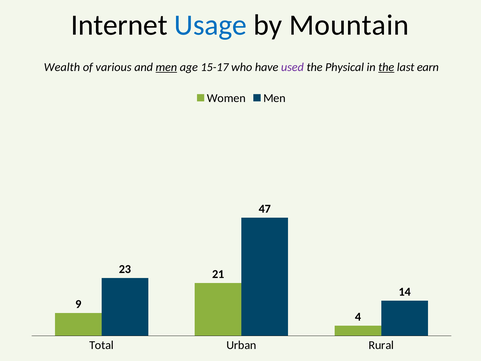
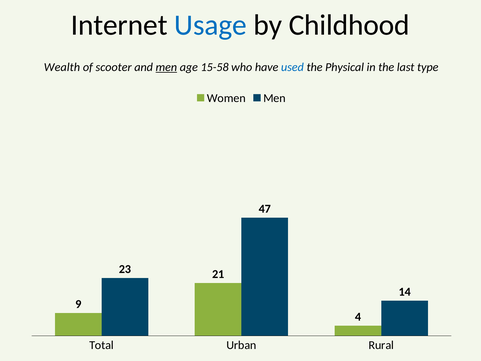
Mountain: Mountain -> Childhood
various: various -> scooter
15-17: 15-17 -> 15-58
used colour: purple -> blue
the at (386, 67) underline: present -> none
earn: earn -> type
